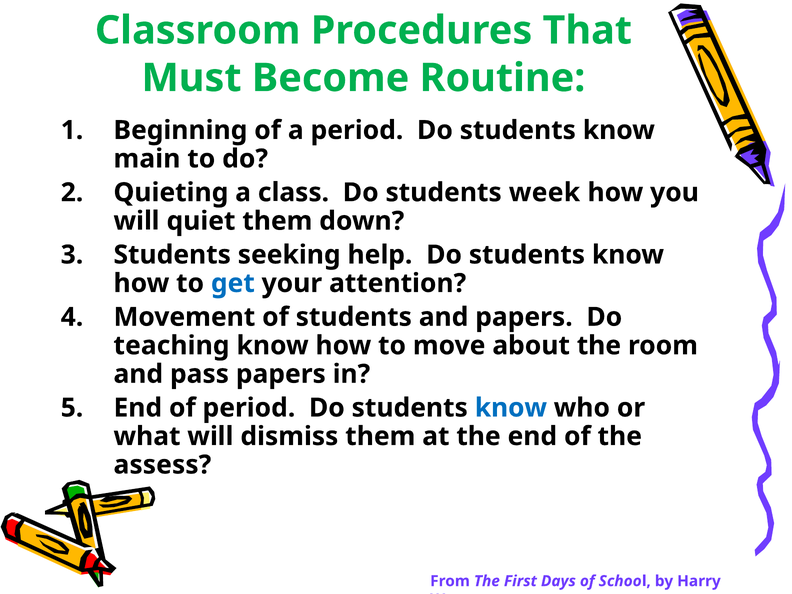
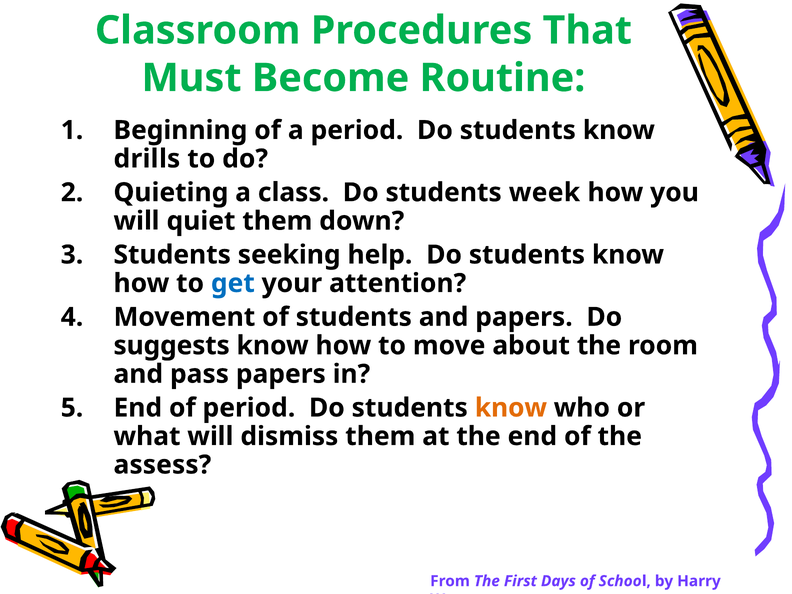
main: main -> drills
teaching: teaching -> suggests
know at (511, 408) colour: blue -> orange
